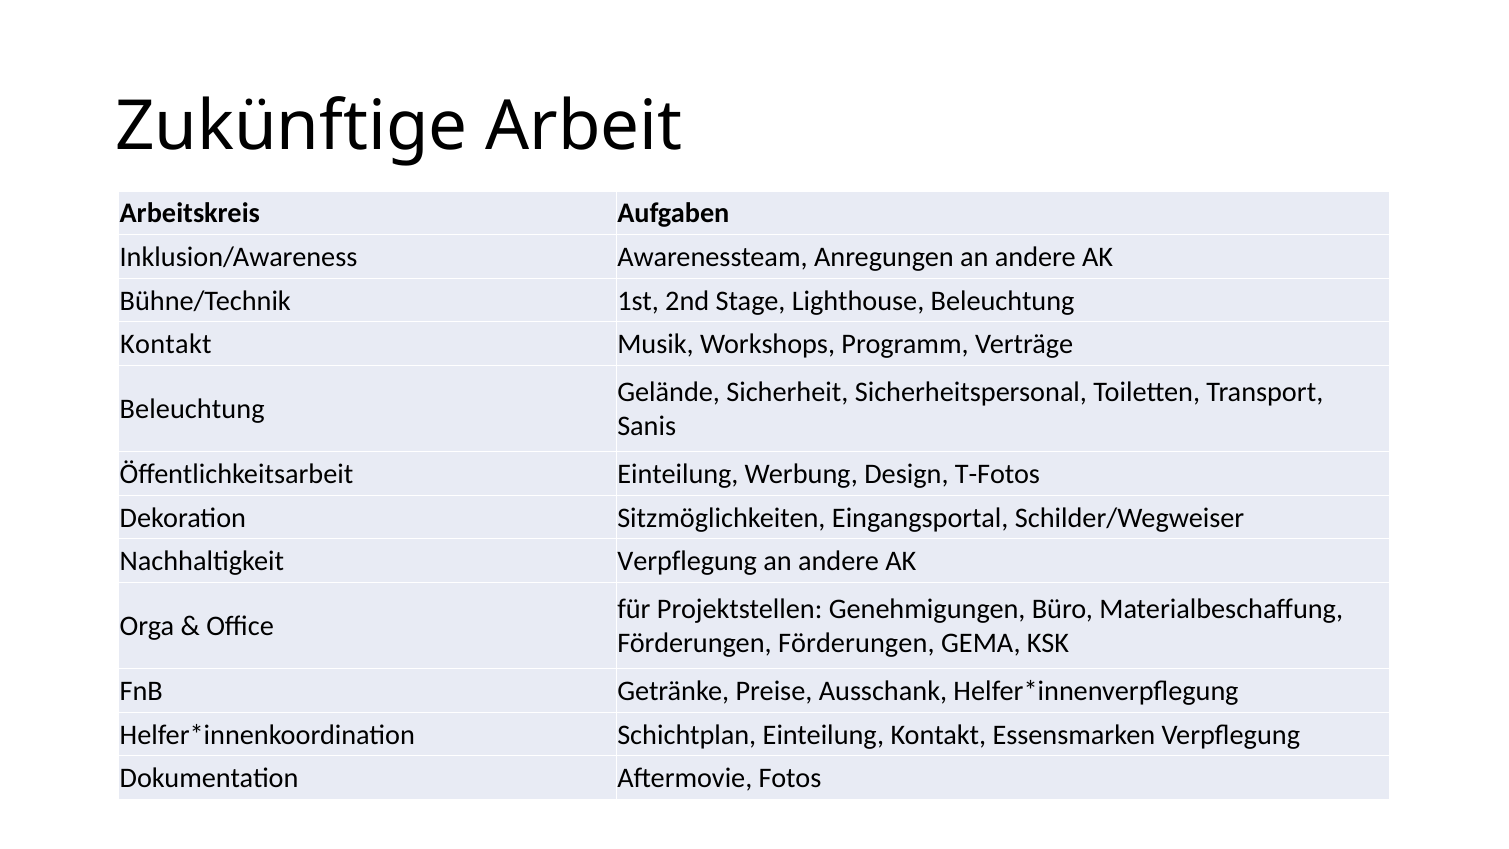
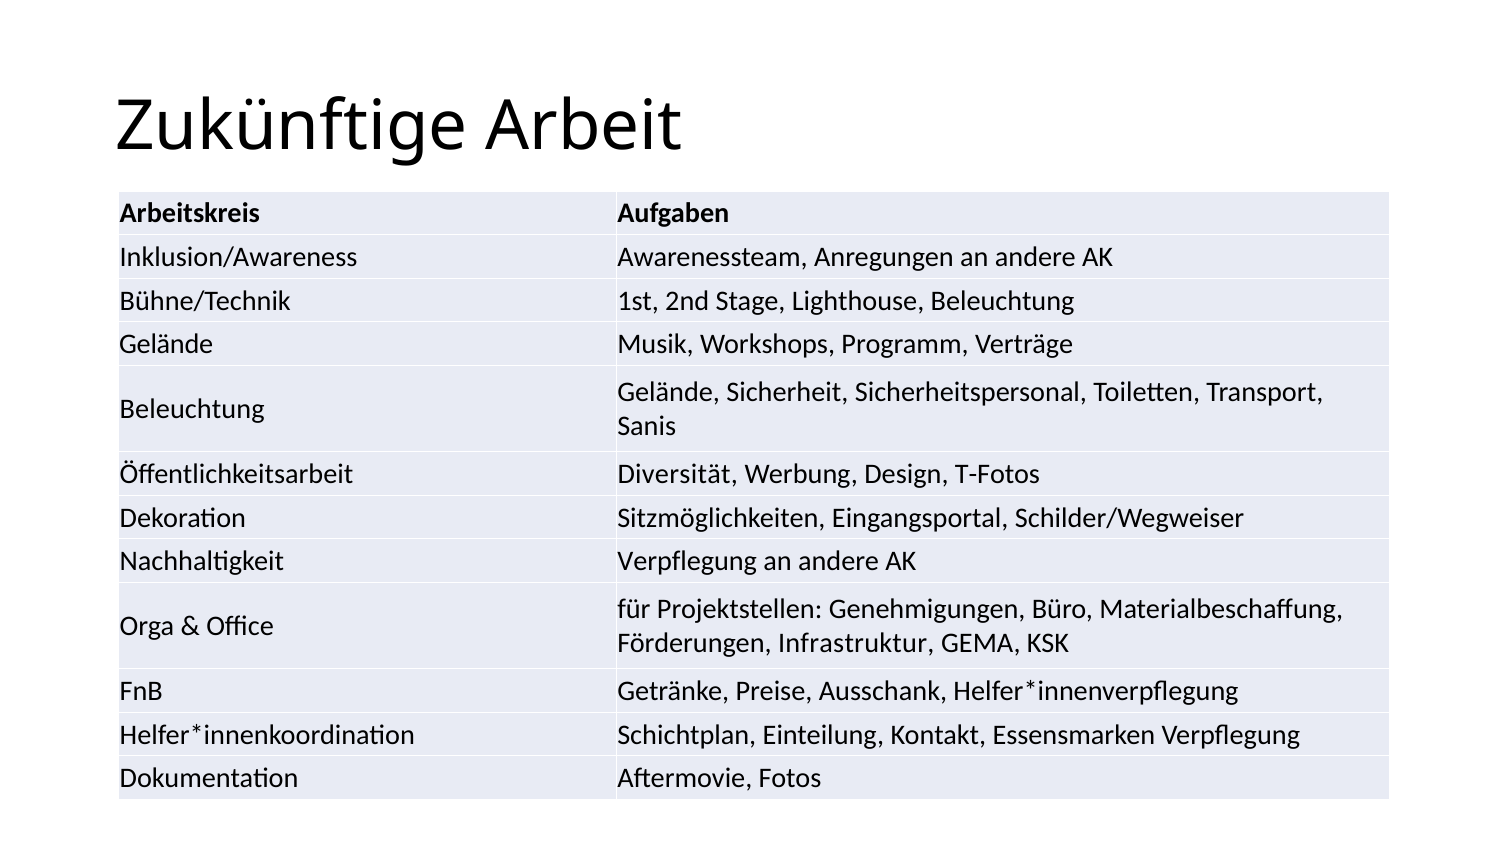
Kontakt at (166, 344): Kontakt -> Gelände
Öffentlichkeitsarbeit Einteilung: Einteilung -> Diversität
Förderungen Förderungen: Förderungen -> Infrastruktur
